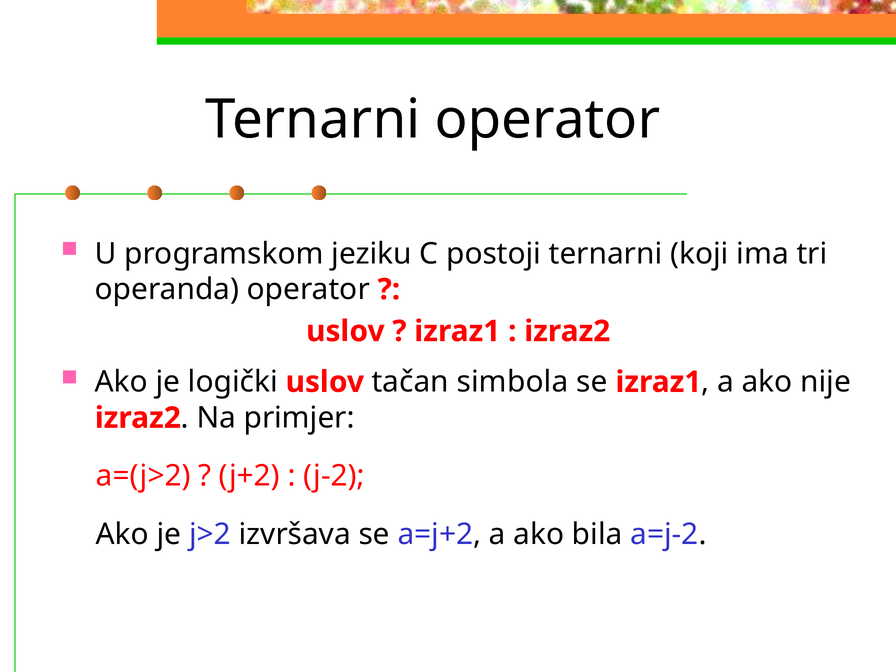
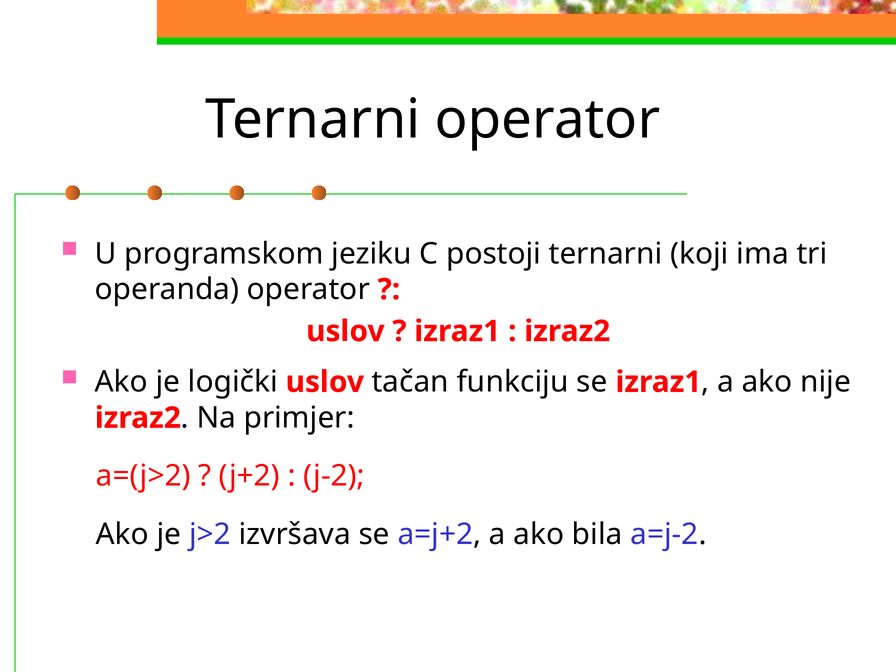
simbola: simbola -> funkciju
